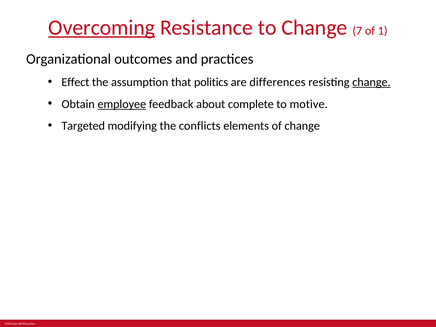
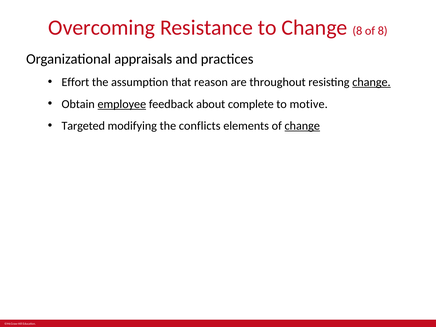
Overcoming underline: present -> none
Change 7: 7 -> 8
of 1: 1 -> 8
outcomes: outcomes -> appraisals
Effect: Effect -> Effort
politics: politics -> reason
differences: differences -> throughout
change at (302, 126) underline: none -> present
